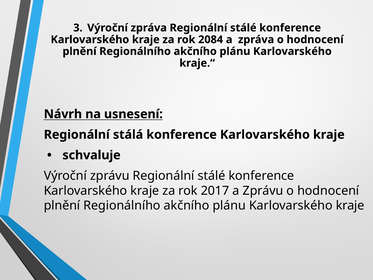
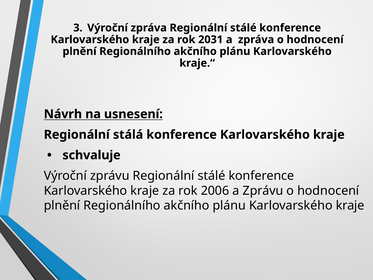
2084: 2084 -> 2031
2017: 2017 -> 2006
